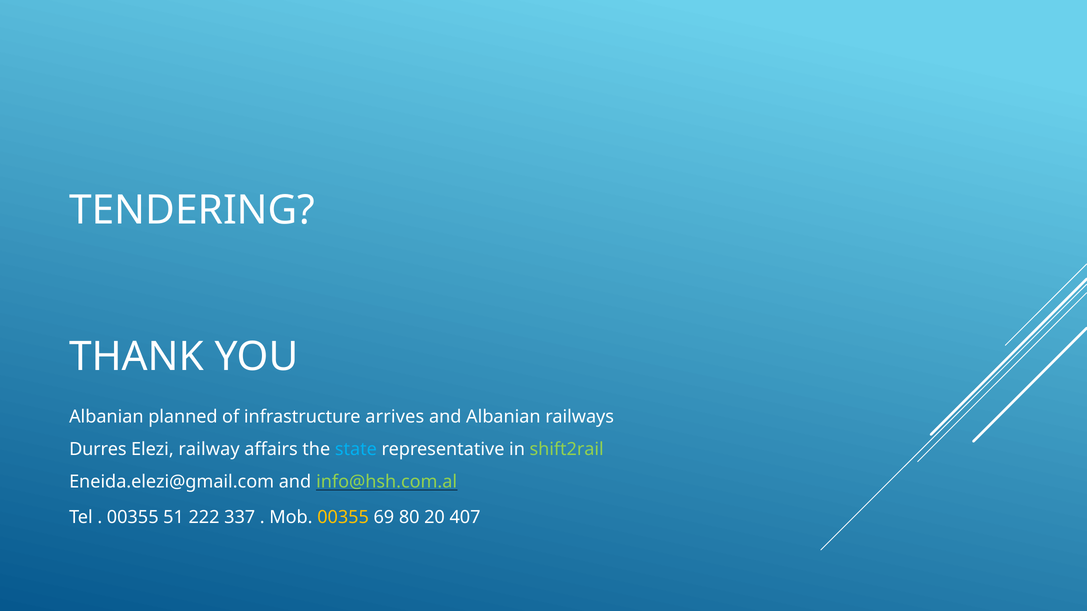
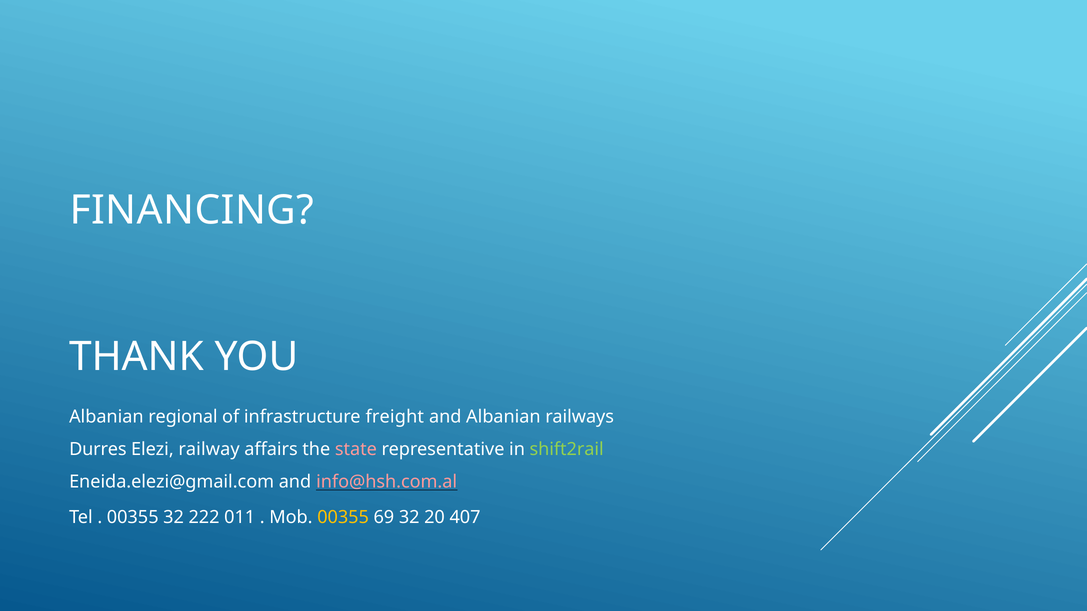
TENDERING: TENDERING -> FINANCING
planned: planned -> regional
arrives: arrives -> freight
state colour: light blue -> pink
info@hsh.com.al colour: light green -> pink
00355 51: 51 -> 32
337: 337 -> 011
69 80: 80 -> 32
